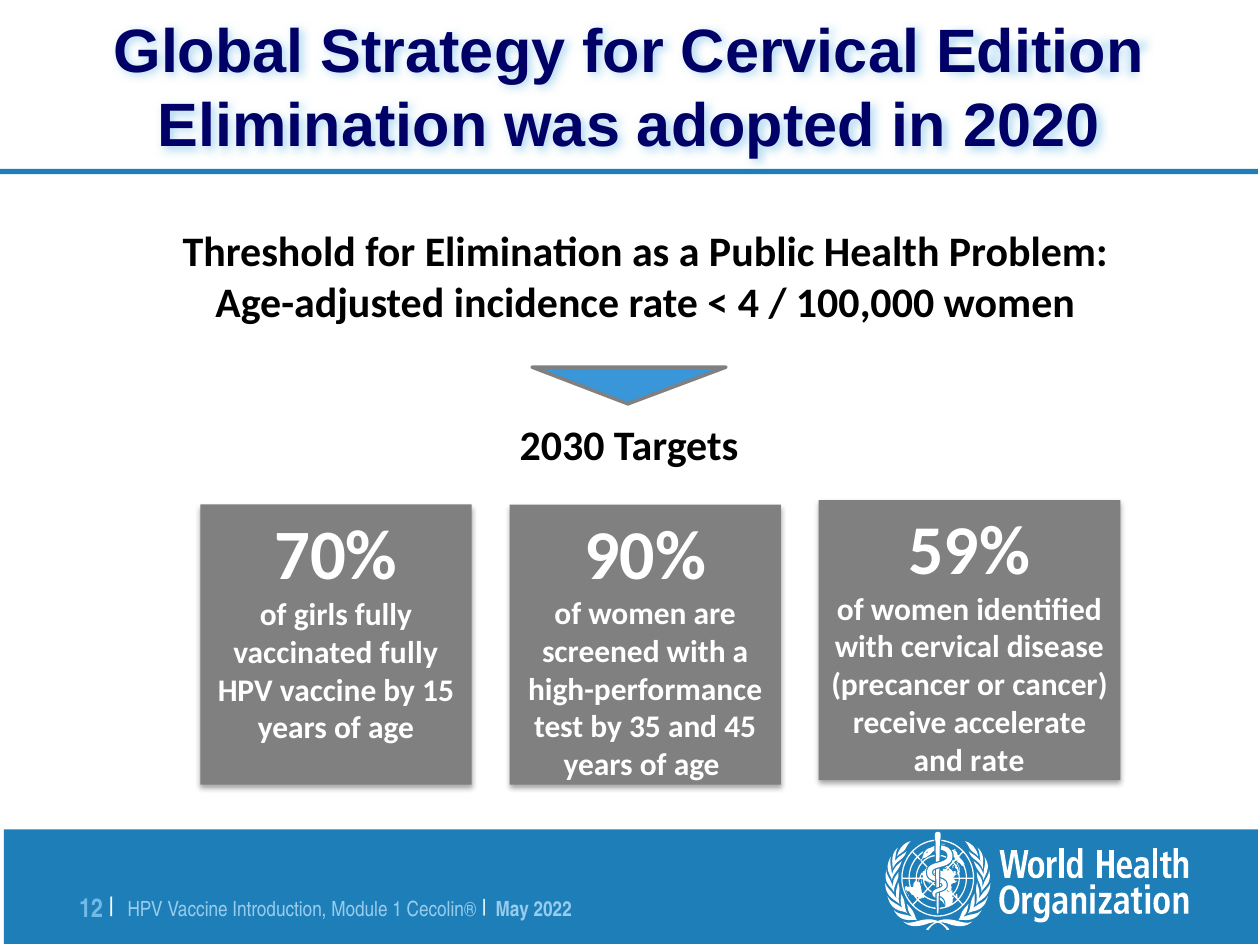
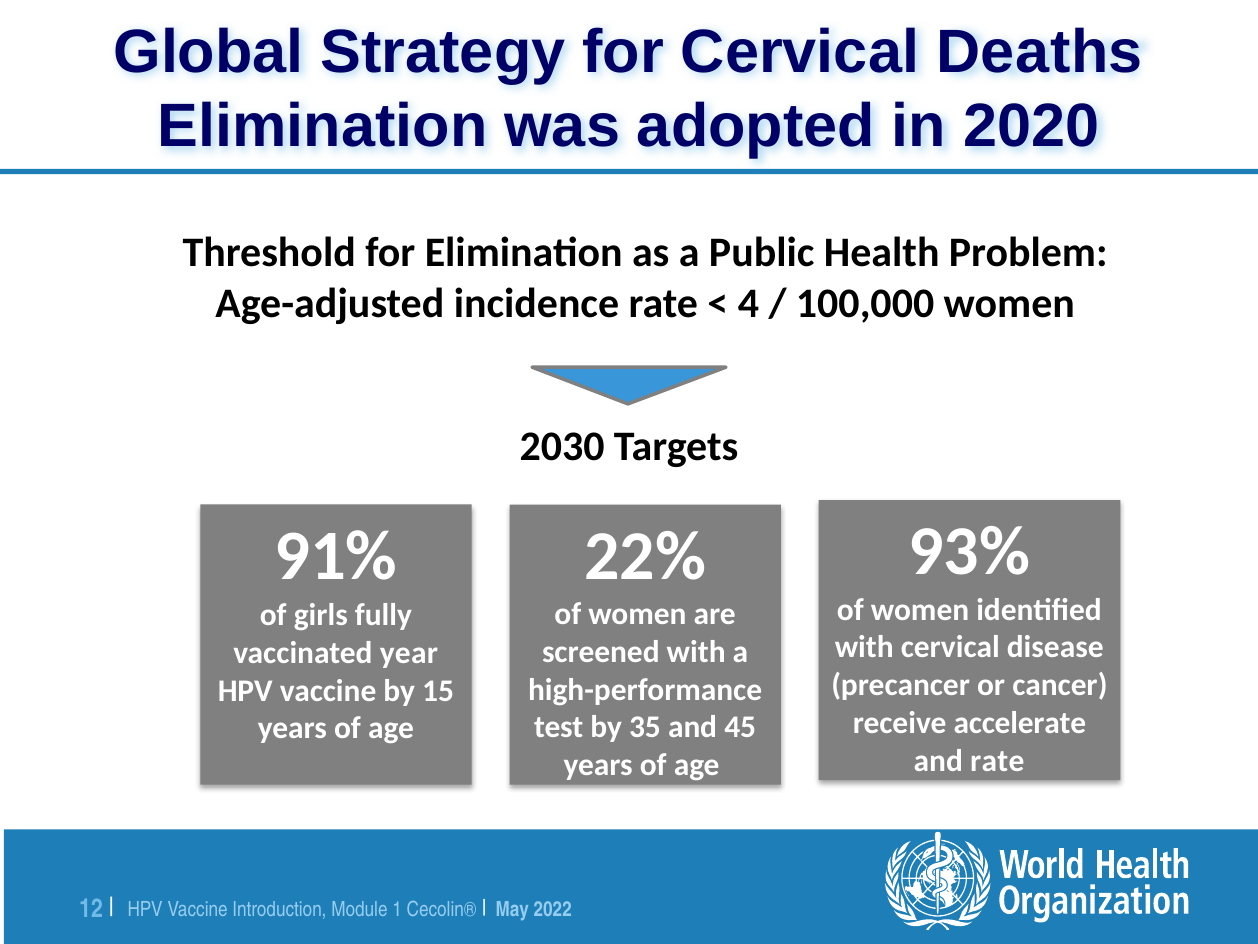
Edition: Edition -> Deaths
59%: 59% -> 93%
70%: 70% -> 91%
90%: 90% -> 22%
vaccinated fully: fully -> year
